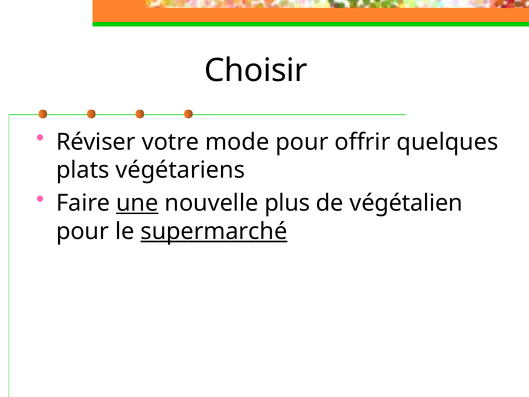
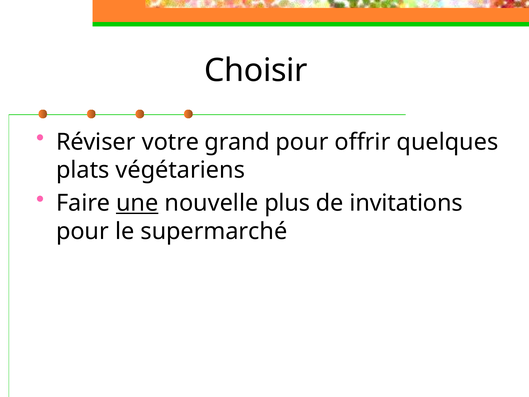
mode: mode -> grand
végétalien: végétalien -> invitations
supermarché underline: present -> none
